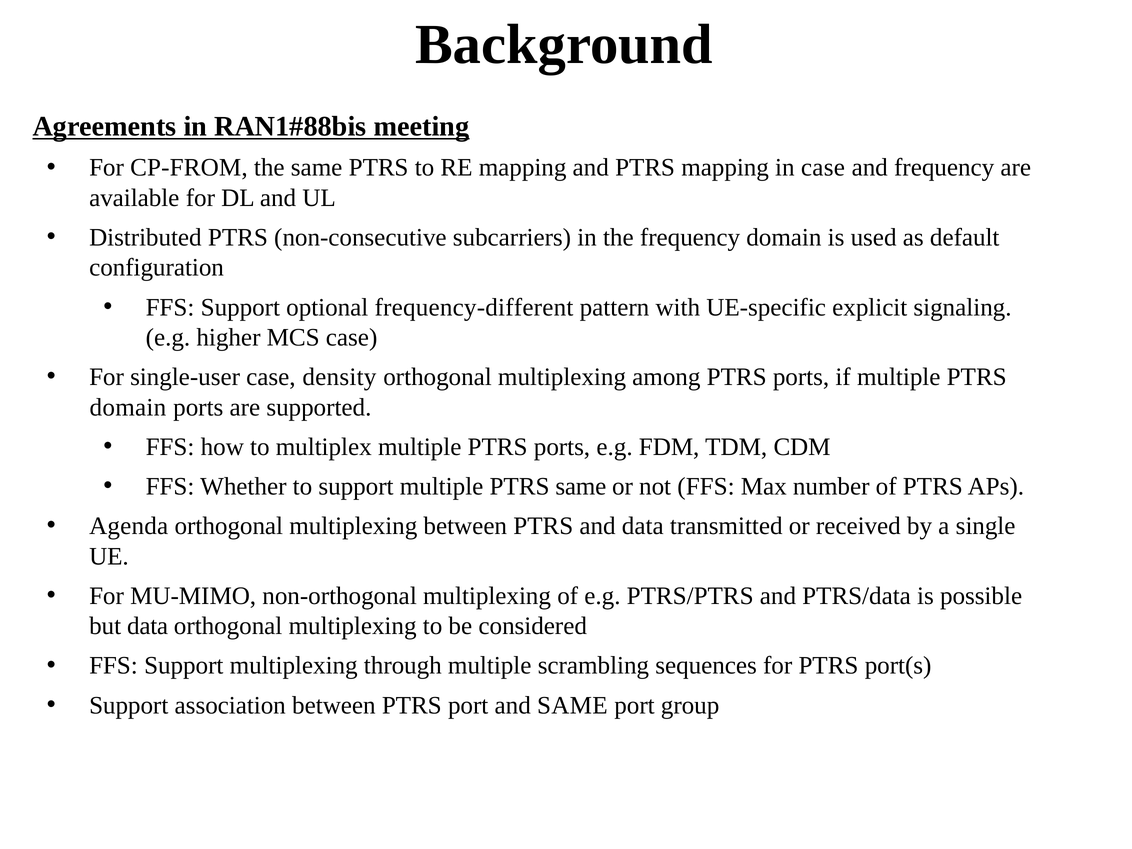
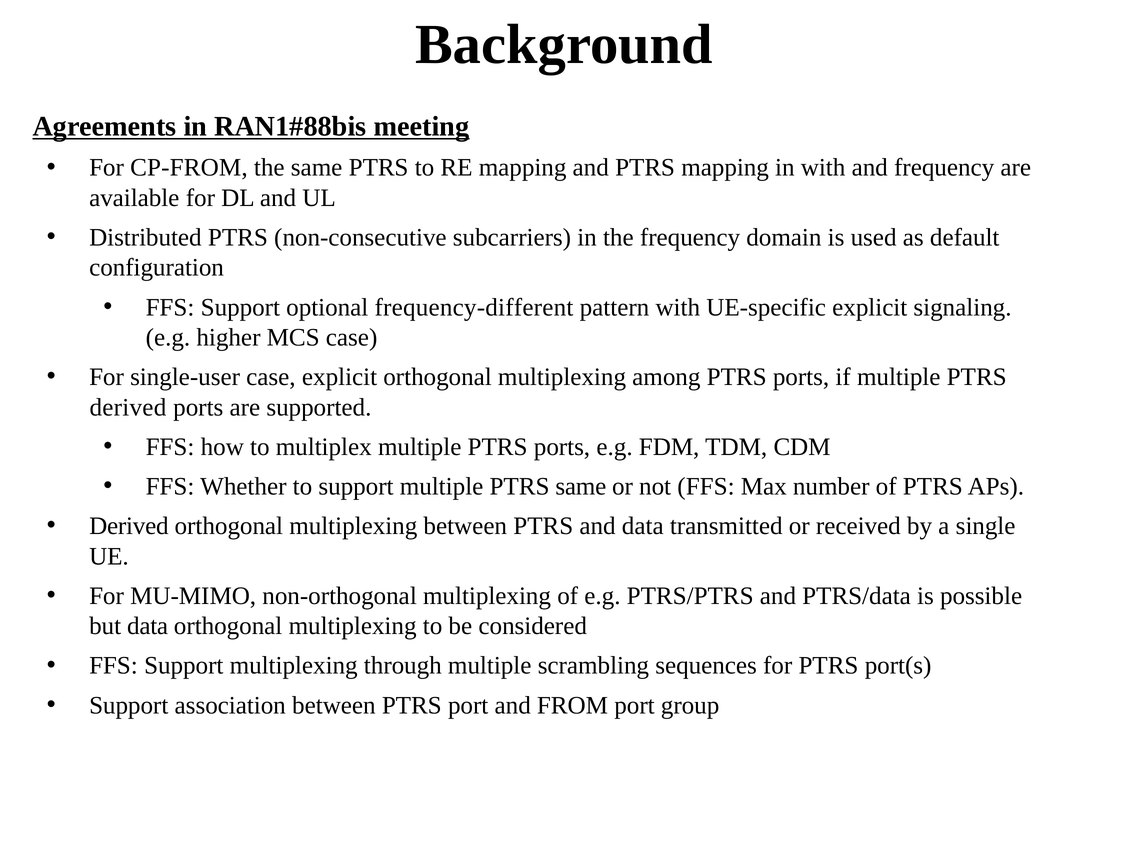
in case: case -> with
case density: density -> explicit
domain at (128, 407): domain -> derived
Agenda at (129, 526): Agenda -> Derived
and SAME: SAME -> FROM
